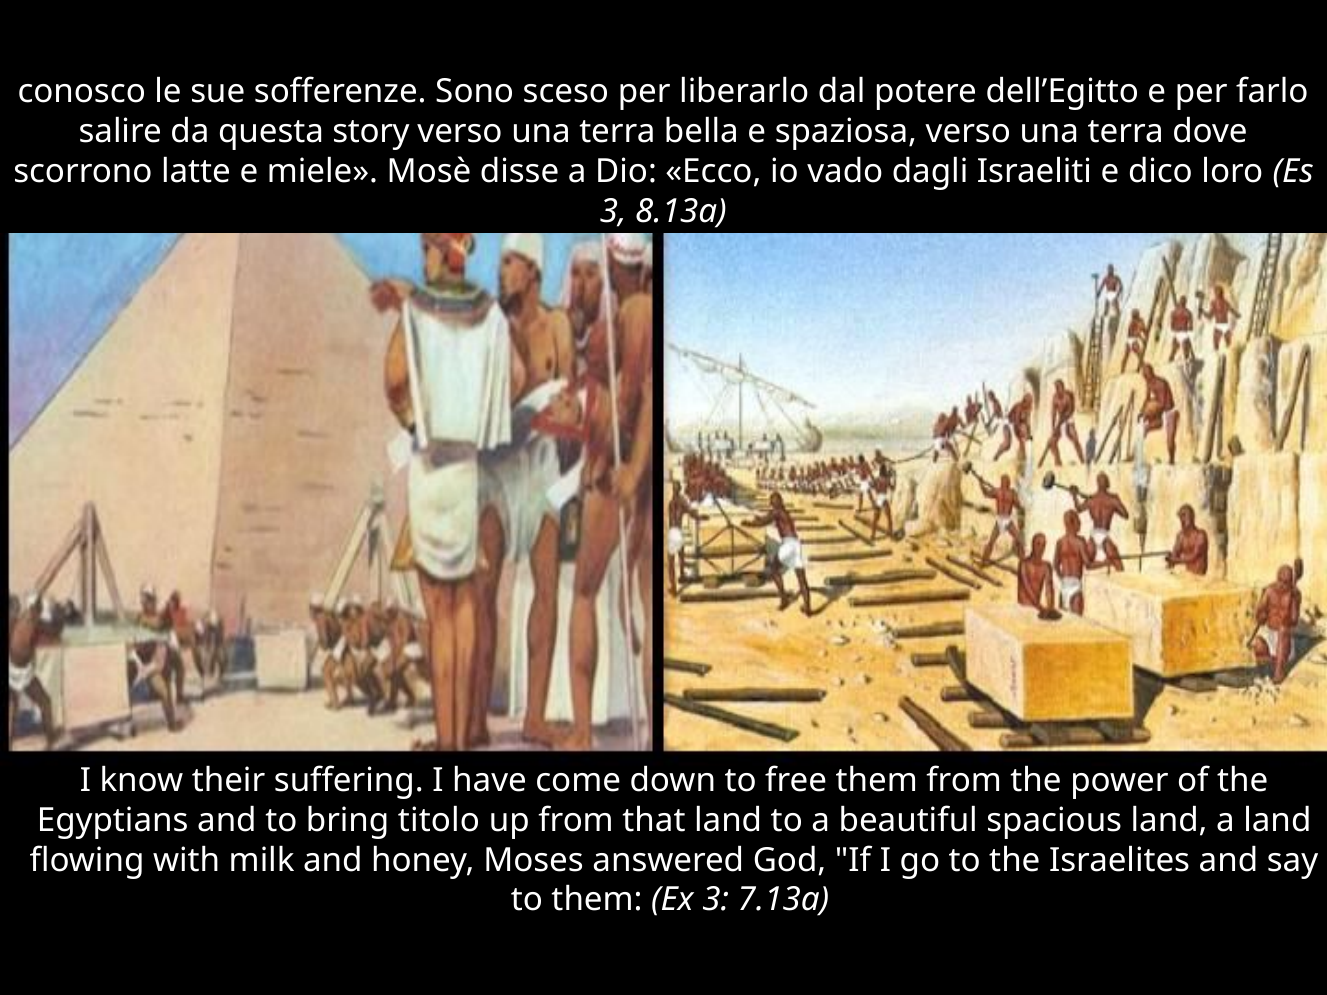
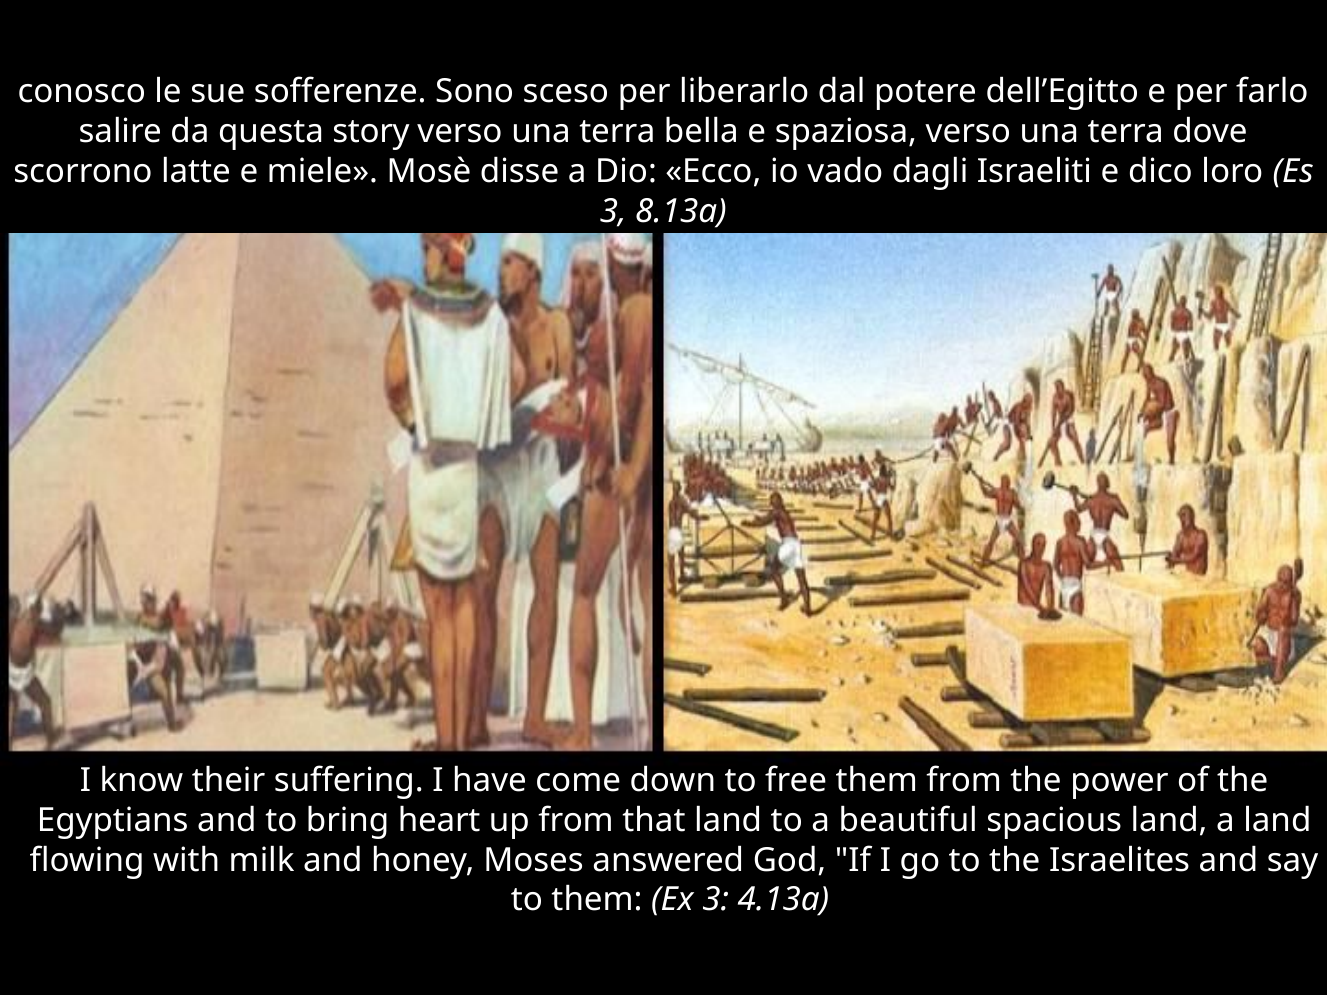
titolo: titolo -> heart
7.13a: 7.13a -> 4.13a
